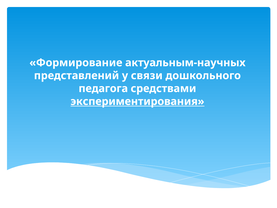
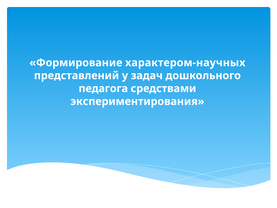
актуальным-научных: актуальным-научных -> характером-научных
связи: связи -> задач
экспериментирования underline: present -> none
